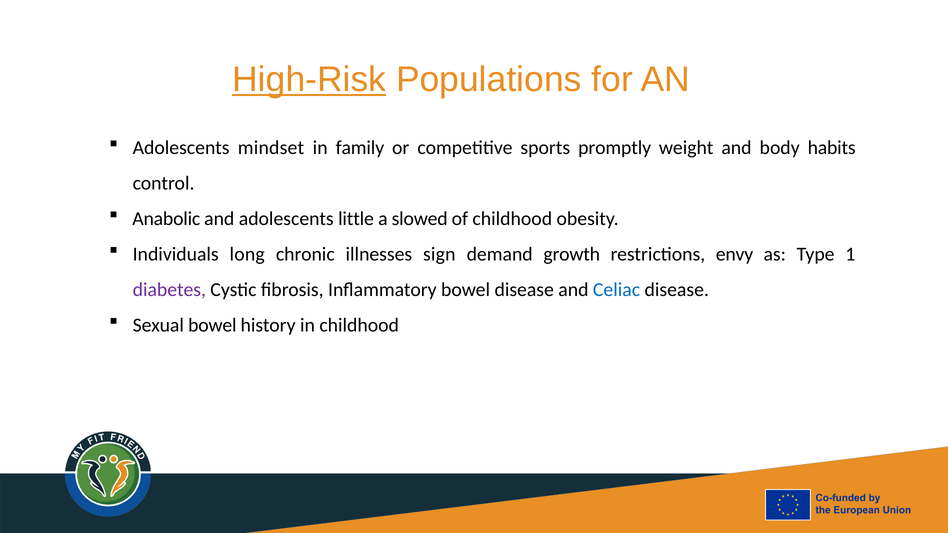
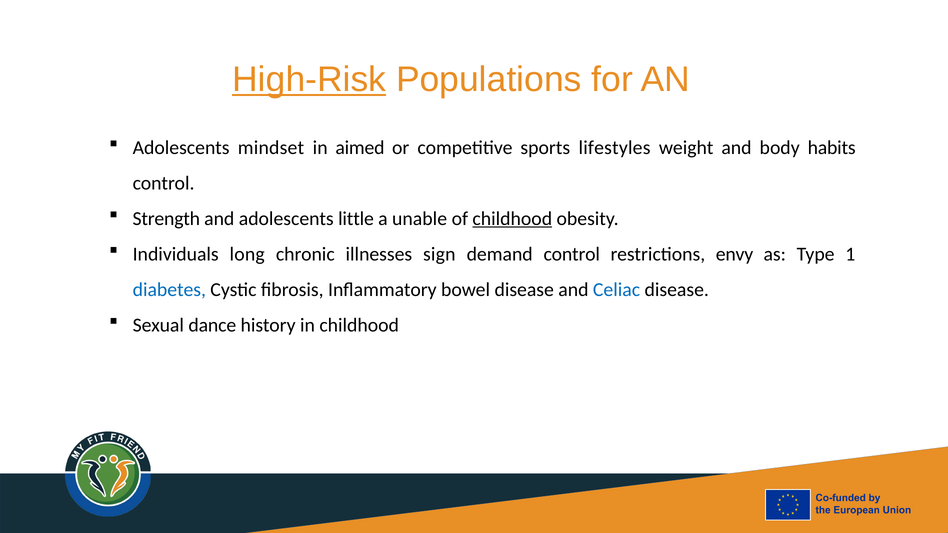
family: family -> aimed
promptly: promptly -> lifestyles
Anabolic: Anabolic -> Strength
slowed: slowed -> unable
childhood at (512, 219) underline: none -> present
demand growth: growth -> control
diabetes colour: purple -> blue
Sexual bowel: bowel -> dance
